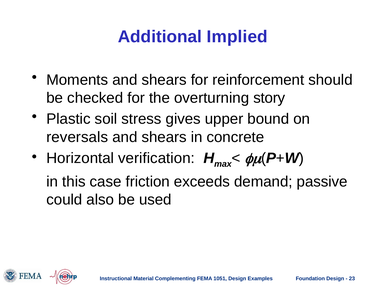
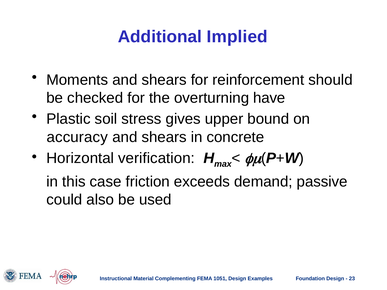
story: story -> have
reversals: reversals -> accuracy
